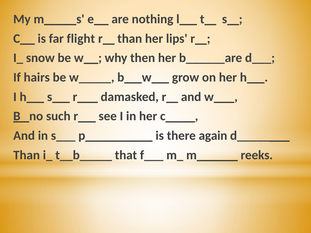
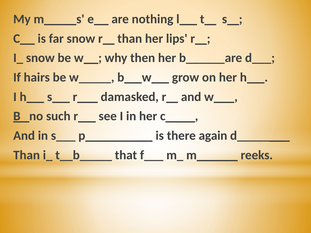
far flight: flight -> snow
